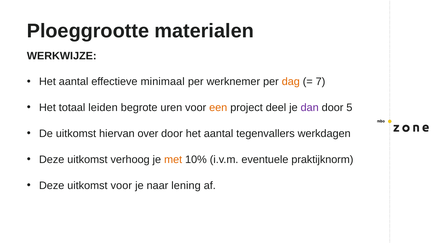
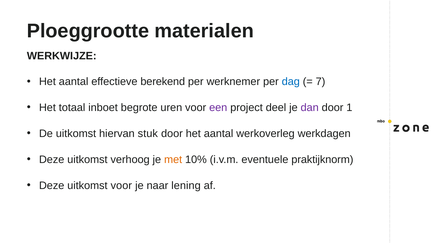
minimaal: minimaal -> berekend
dag colour: orange -> blue
leiden: leiden -> inboet
een colour: orange -> purple
5: 5 -> 1
over: over -> stuk
tegenvallers: tegenvallers -> werkoverleg
